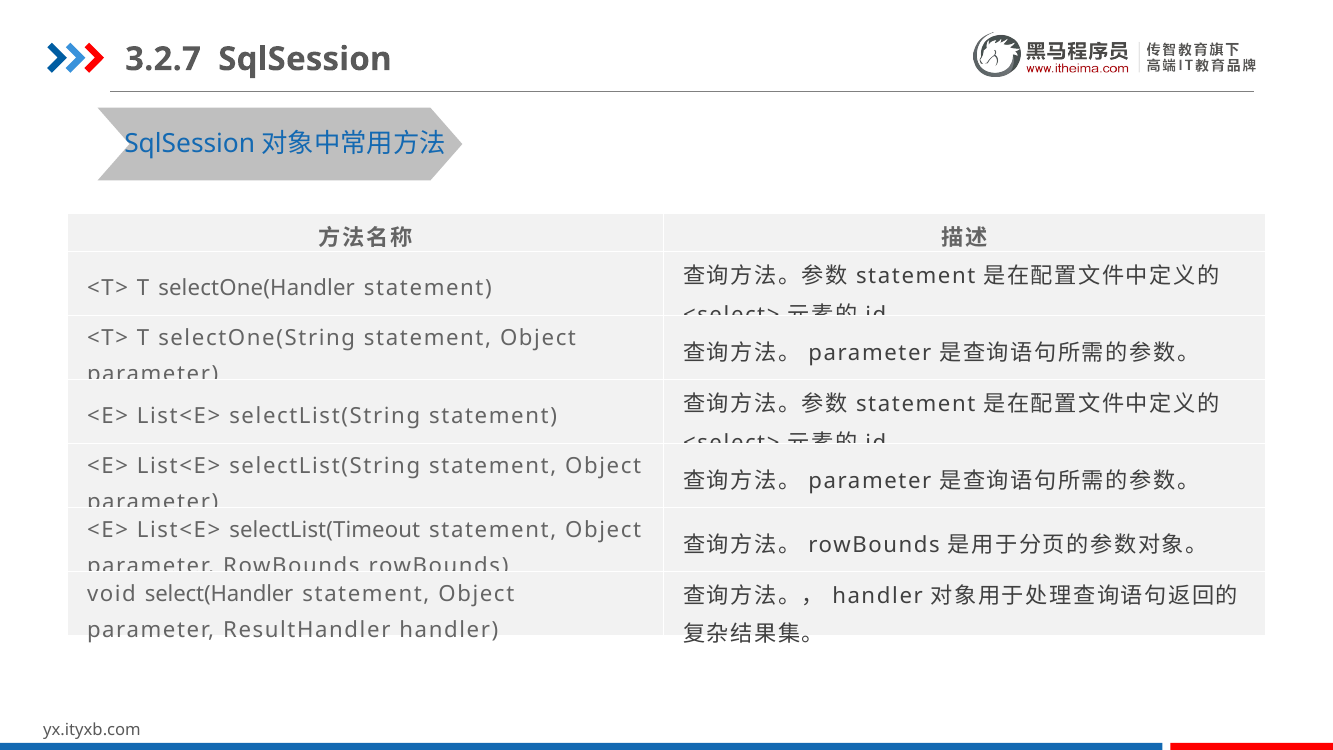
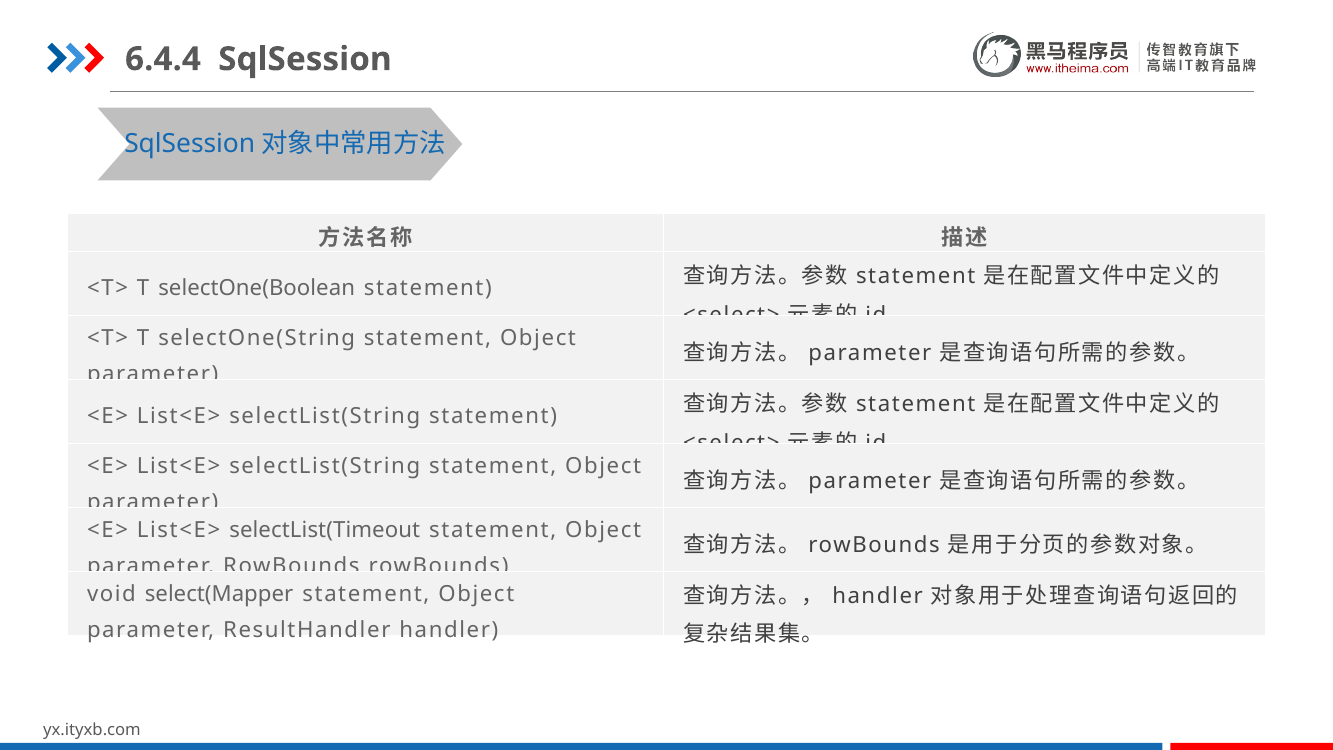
3.2.7: 3.2.7 -> 6.4.4
selectOne(Handler: selectOne(Handler -> selectOne(Boolean
select(Handler: select(Handler -> select(Mapper
